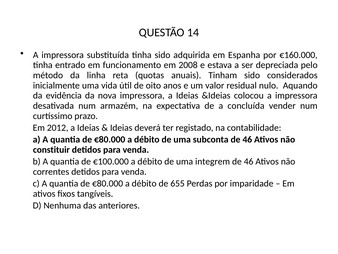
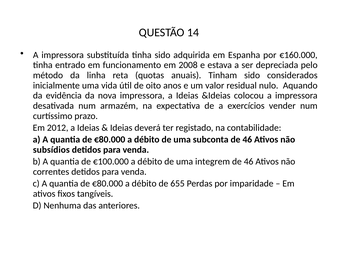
concluída: concluída -> exercícios
constituir: constituir -> subsídios
